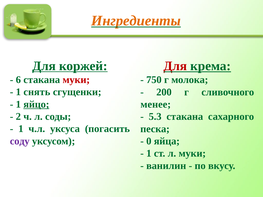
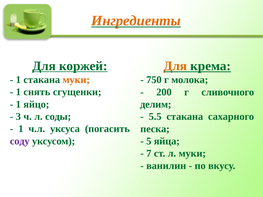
Для at (175, 66) colour: red -> orange
6 at (18, 80): 6 -> 1
муки at (76, 80) colour: red -> orange
яйцо underline: present -> none
менее: менее -> делим
2: 2 -> 3
5.3: 5.3 -> 5.5
0: 0 -> 5
1 at (149, 154): 1 -> 7
